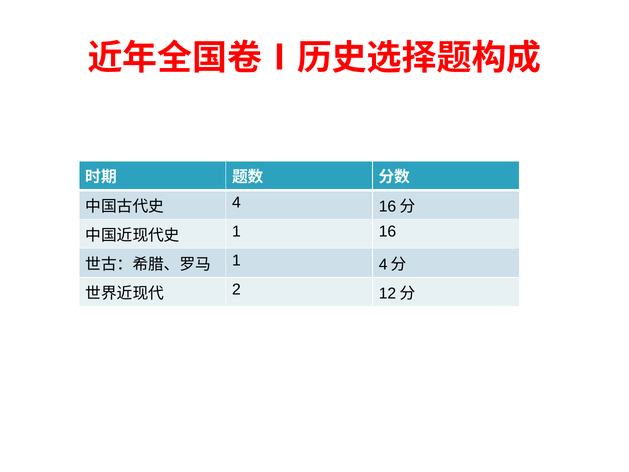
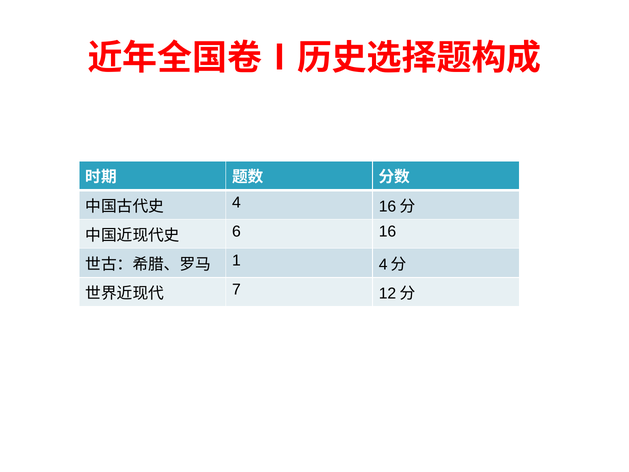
1 at (236, 231): 1 -> 6
2: 2 -> 7
